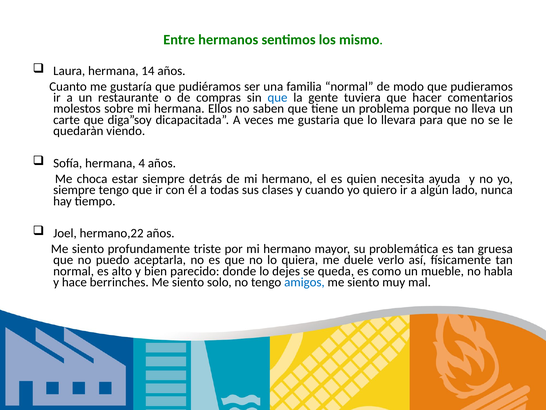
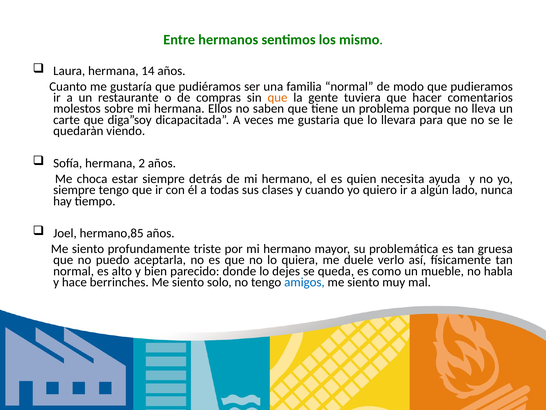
que at (278, 97) colour: blue -> orange
4: 4 -> 2
hermano,22: hermano,22 -> hermano,85
